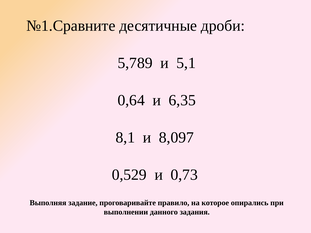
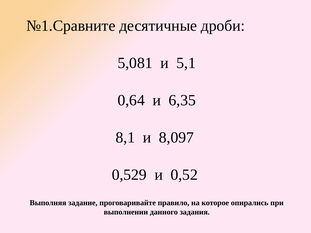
5,789: 5,789 -> 5,081
0,73: 0,73 -> 0,52
